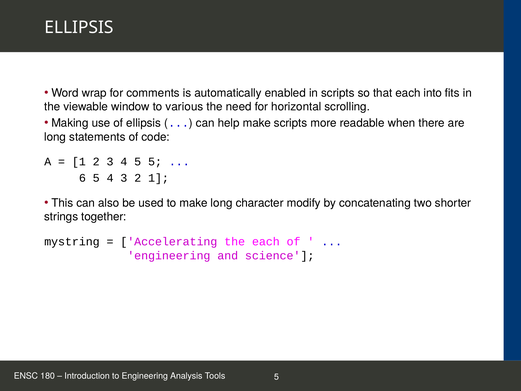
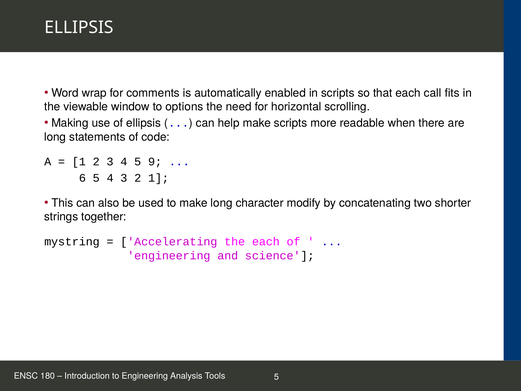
into: into -> call
various: various -> options
5 5: 5 -> 9
